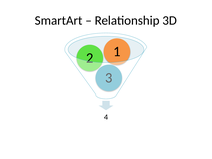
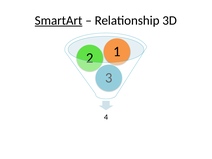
SmartArt underline: none -> present
